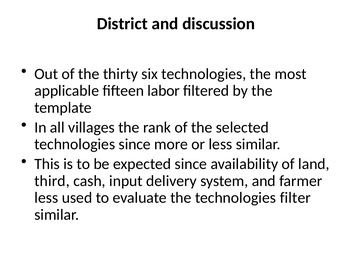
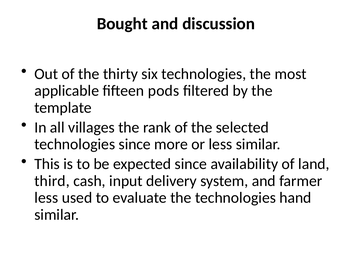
District: District -> Bought
labor: labor -> pods
filter: filter -> hand
